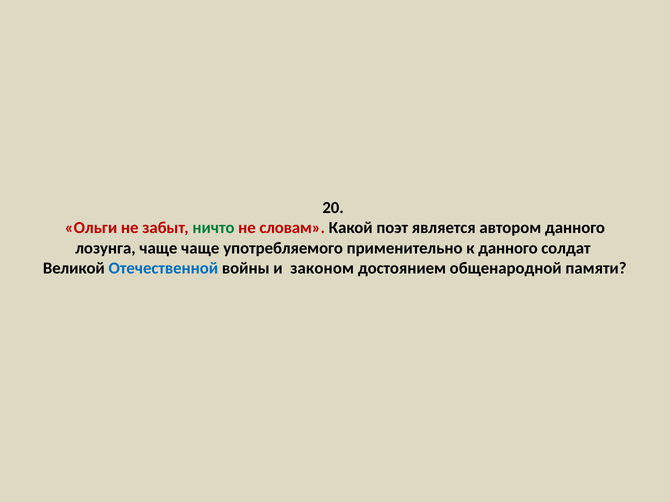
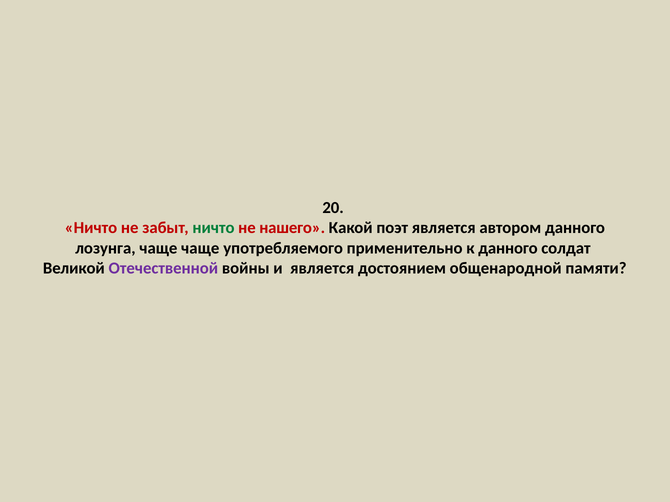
Ольги at (91, 228): Ольги -> Ничто
словам: словам -> нашего
Отечественной colour: blue -> purple
и законом: законом -> является
